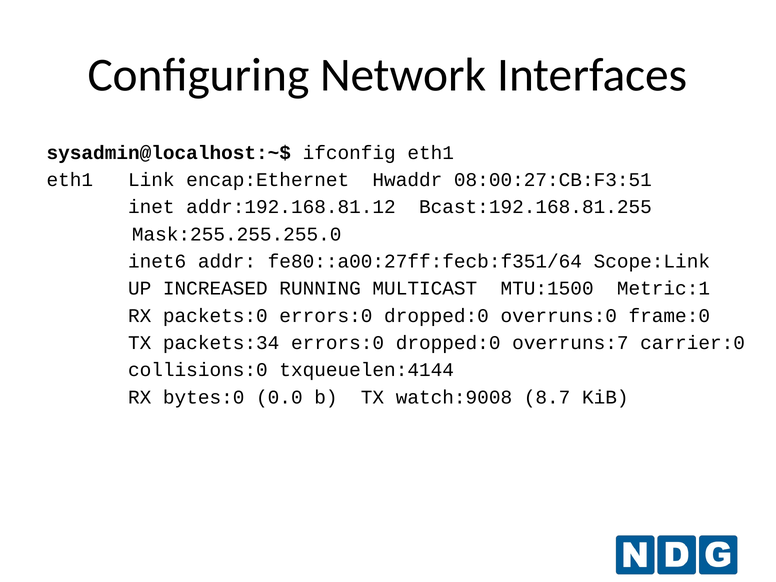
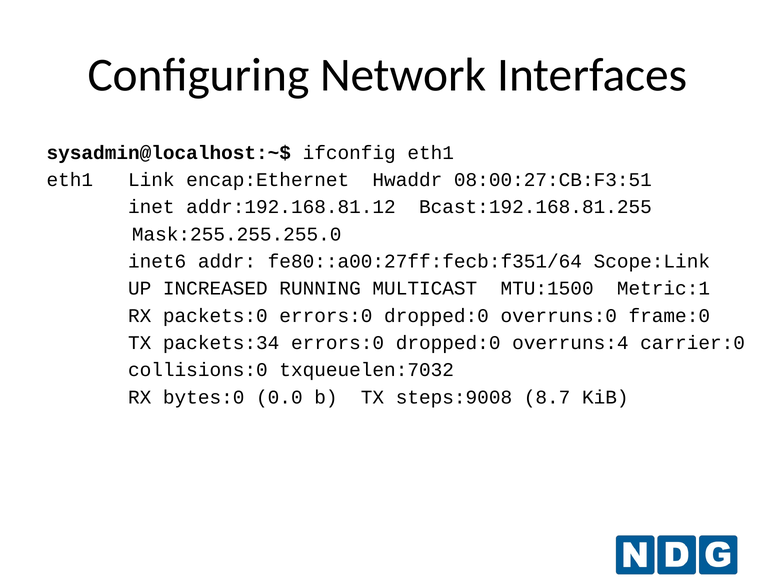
overruns:7: overruns:7 -> overruns:4
txqueuelen:4144: txqueuelen:4144 -> txqueuelen:7032
watch:9008: watch:9008 -> steps:9008
